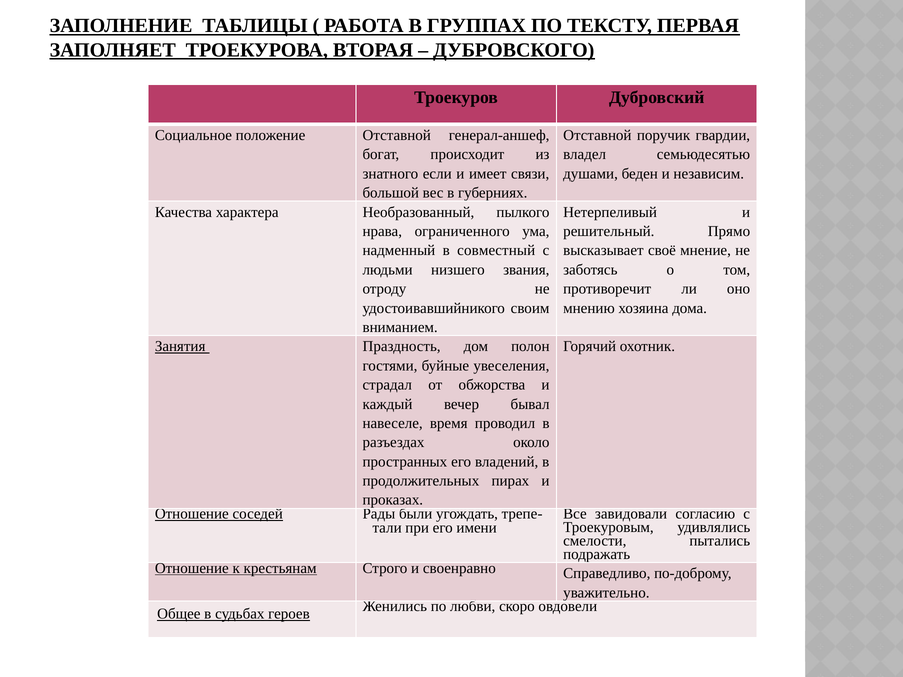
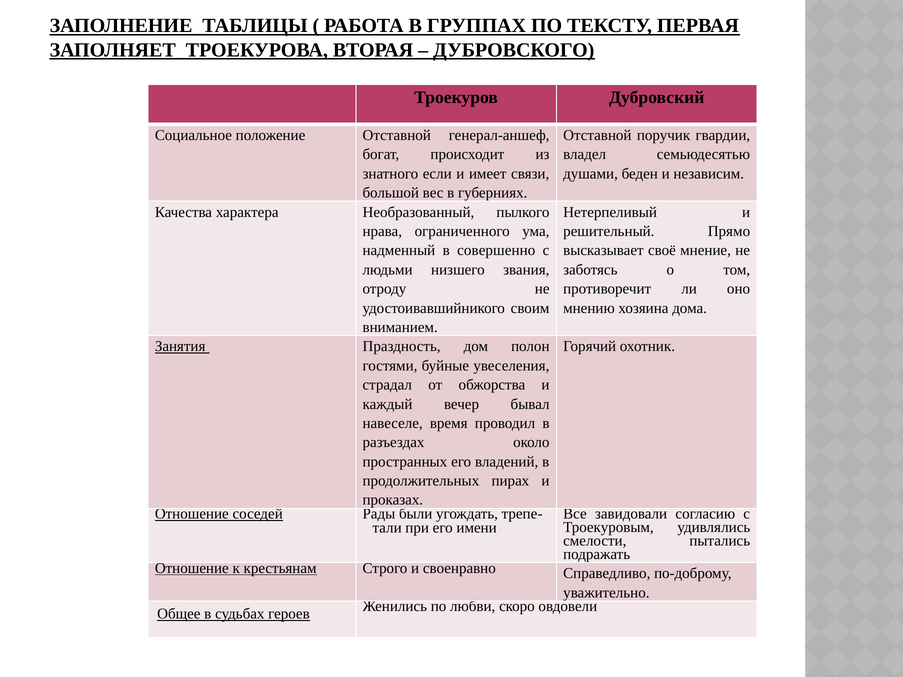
совместный: совместный -> совершенно
